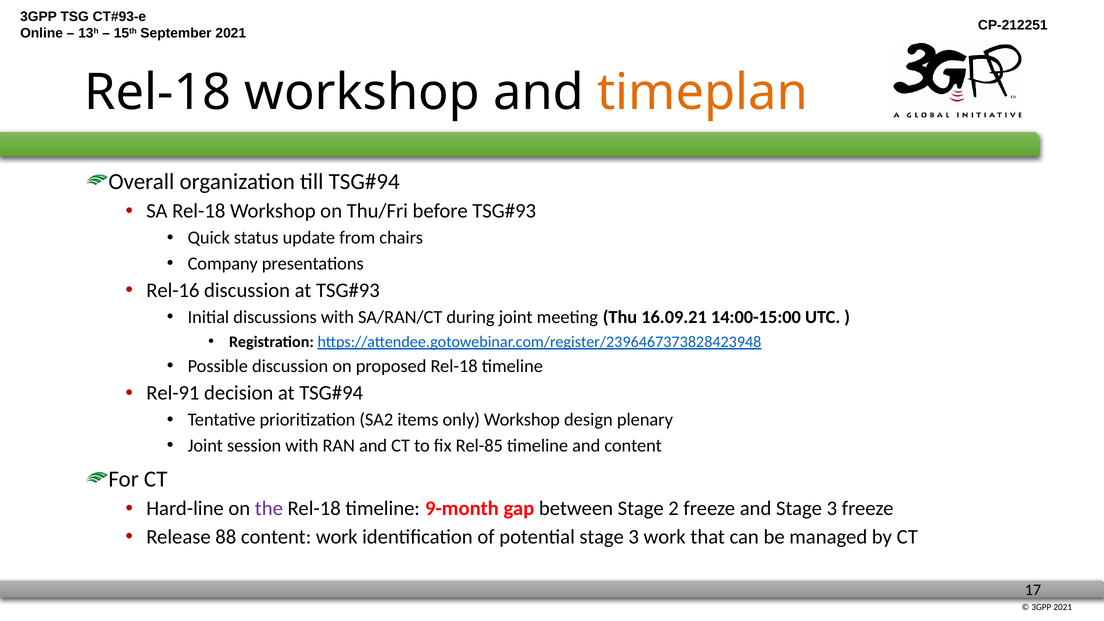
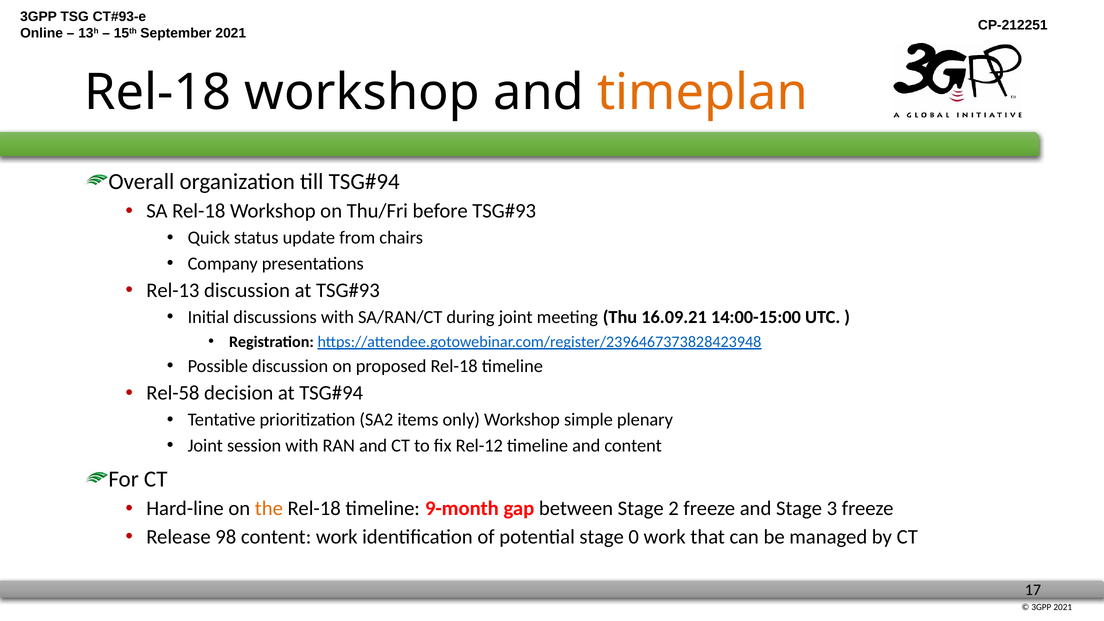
Rel-16: Rel-16 -> Rel-13
Rel-91: Rel-91 -> Rel-58
design: design -> simple
Rel-85: Rel-85 -> Rel-12
the colour: purple -> orange
88: 88 -> 98
potential stage 3: 3 -> 0
